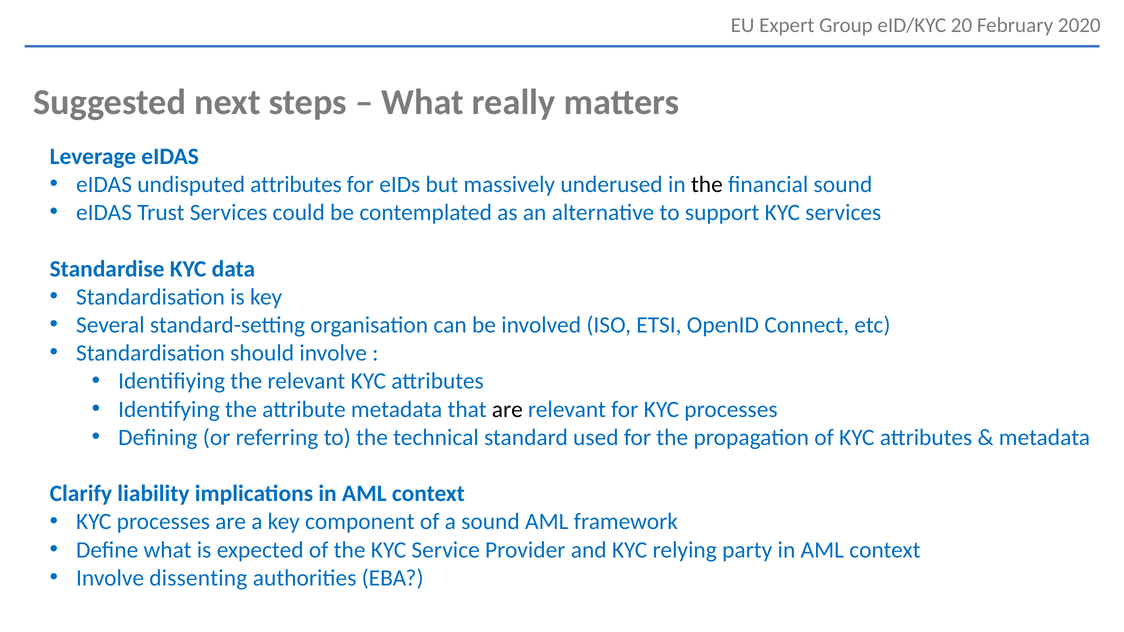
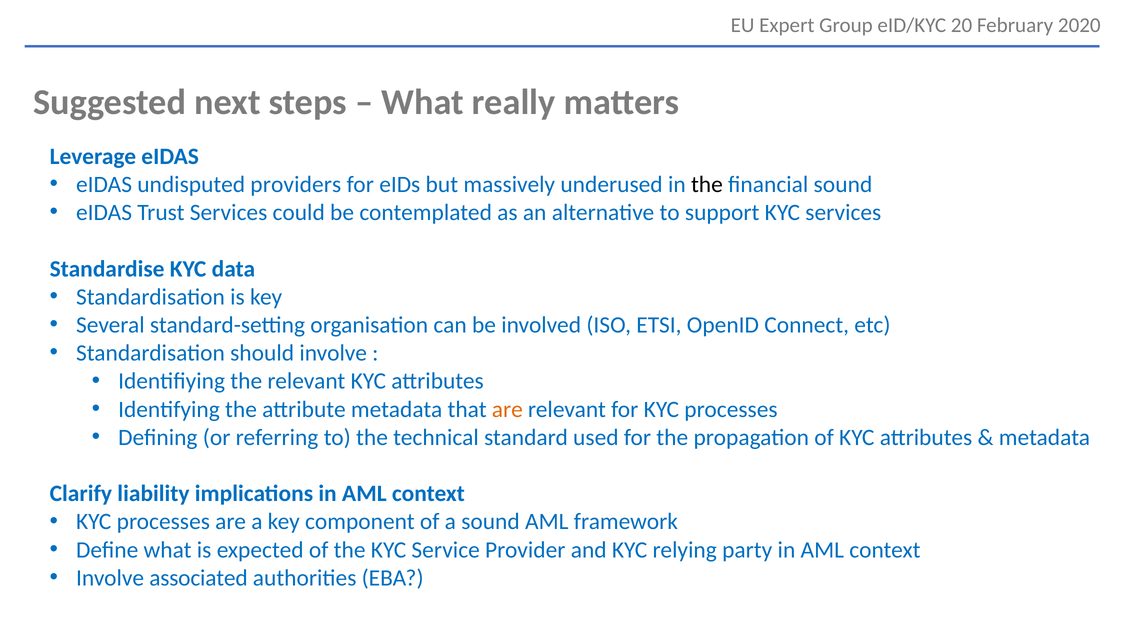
undisputed attributes: attributes -> providers
are at (507, 409) colour: black -> orange
dissenting: dissenting -> associated
